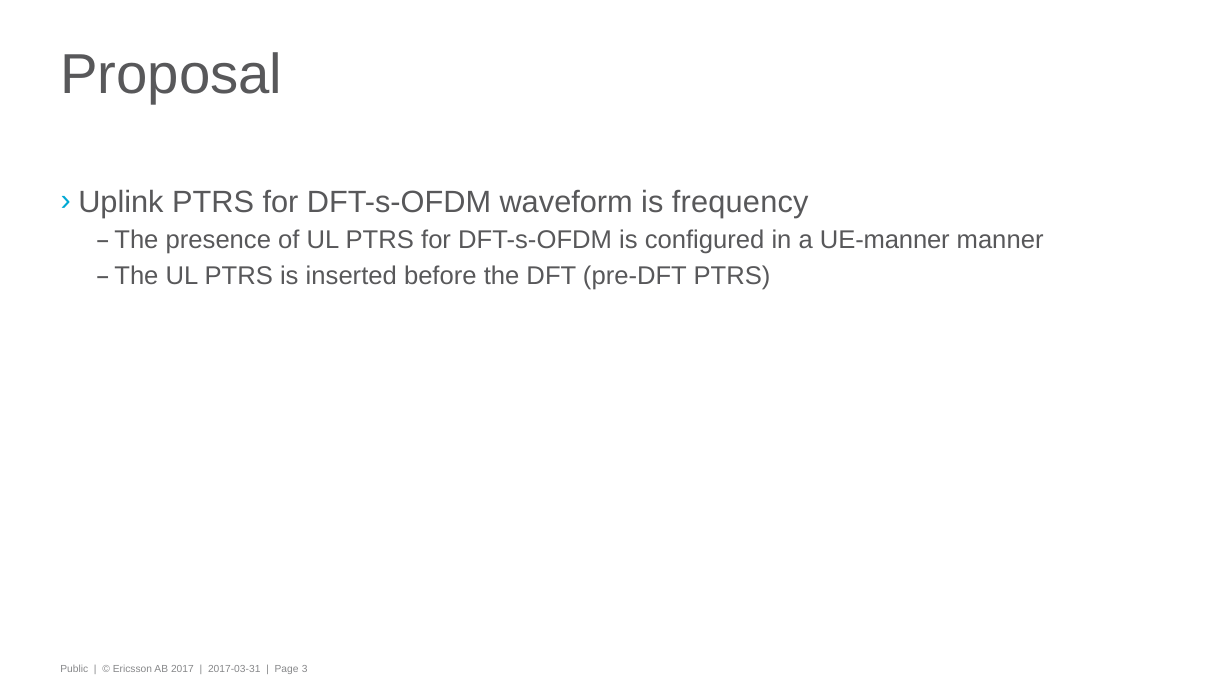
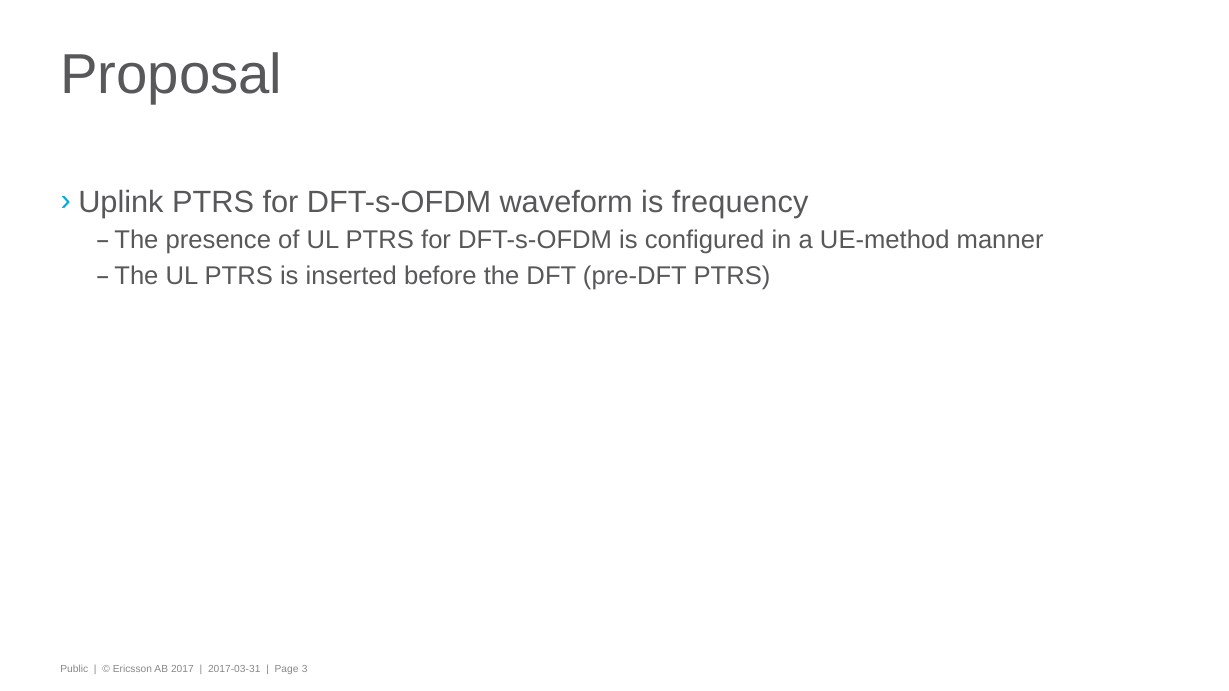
UE-manner: UE-manner -> UE-method
